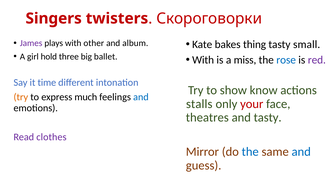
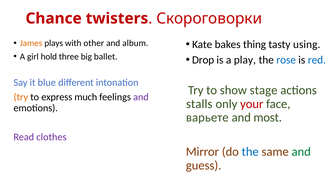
Singers: Singers -> Chance
James colour: purple -> orange
small: small -> using
With at (203, 60): With -> Drop
miss: miss -> play
red colour: purple -> blue
time: time -> blue
know: know -> stage
and at (141, 97) colour: blue -> purple
theatres: theatres -> варьете
and tasty: tasty -> most
and at (301, 151) colour: blue -> green
